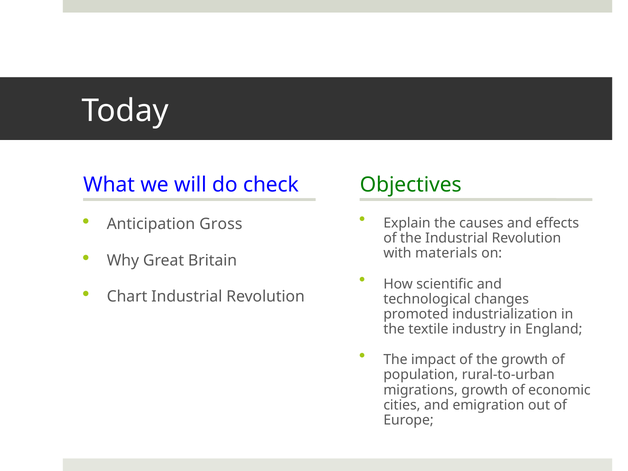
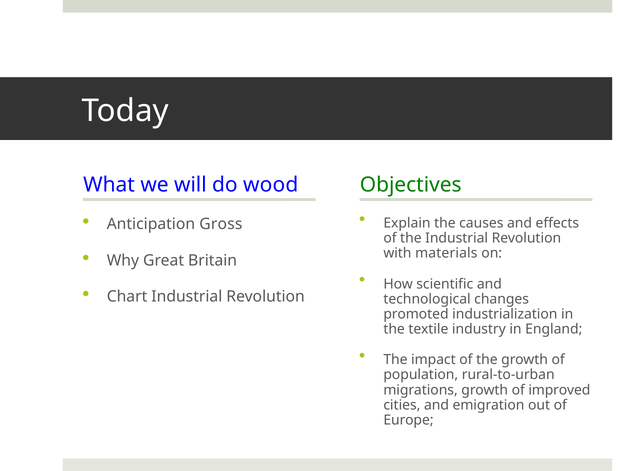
check: check -> wood
economic: economic -> improved
